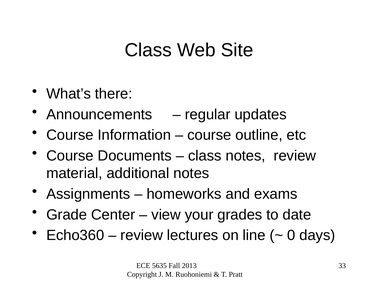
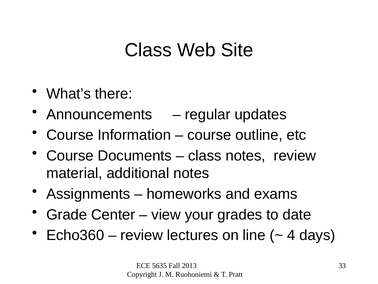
0: 0 -> 4
